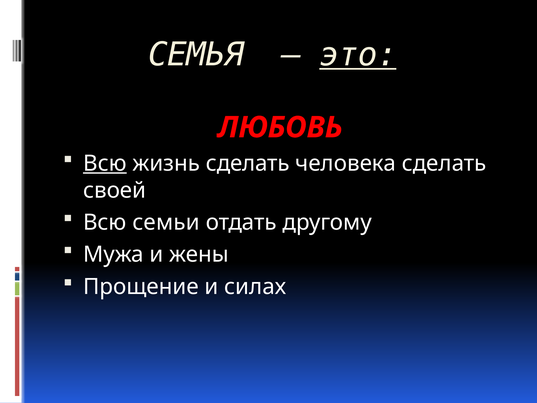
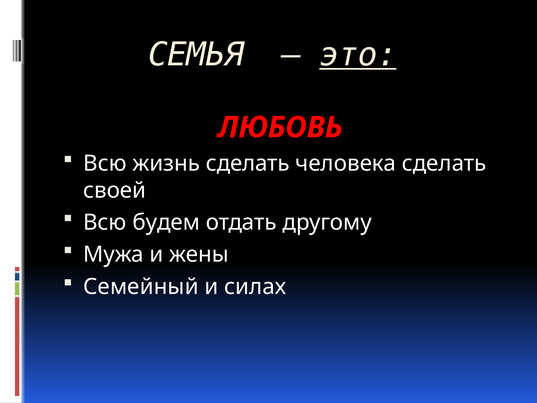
Всю at (105, 163) underline: present -> none
семьи: семьи -> будем
Прощение: Прощение -> Семейный
